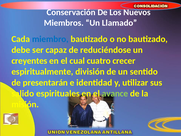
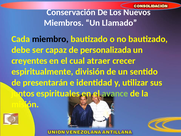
miembro colour: blue -> black
reduciéndose: reduciéndose -> personalizada
cuatro: cuatro -> atraer
salido: salido -> juntos
